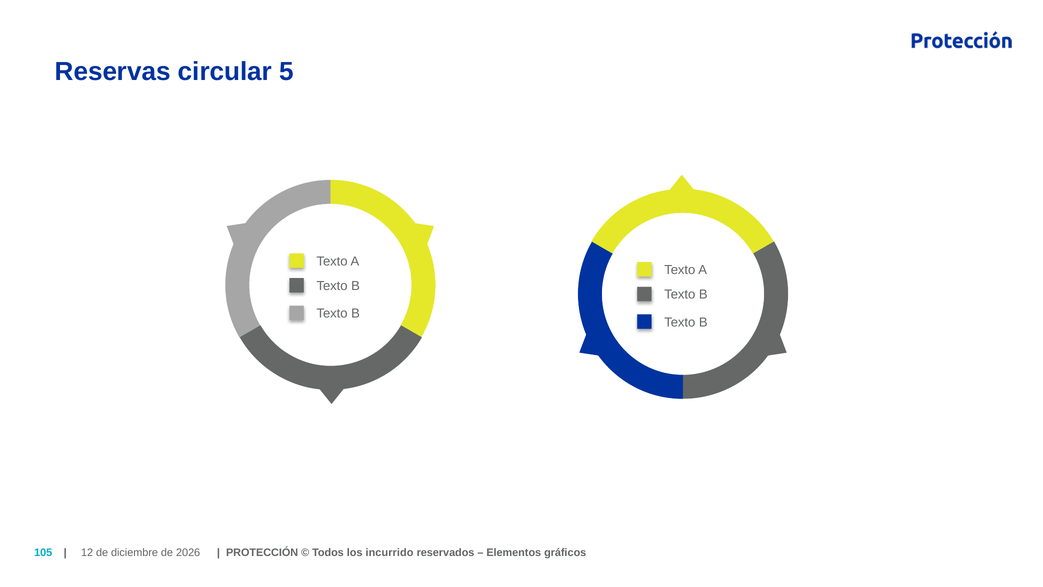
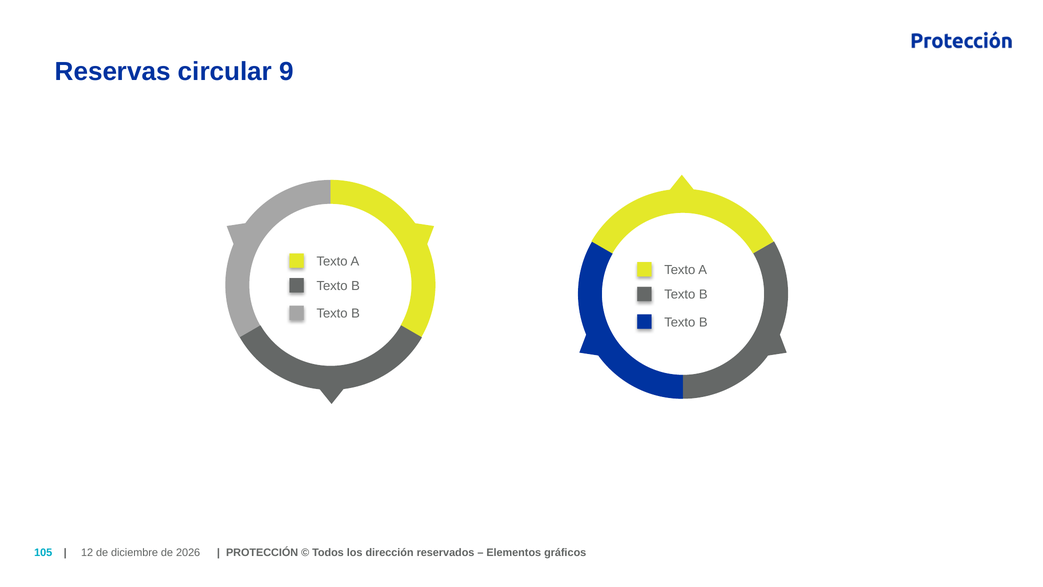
5: 5 -> 9
incurrido: incurrido -> dirección
